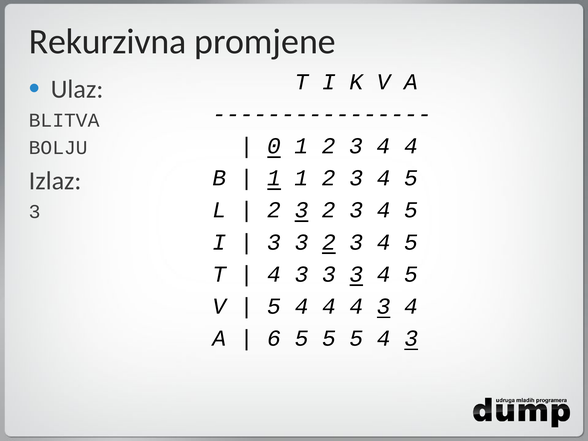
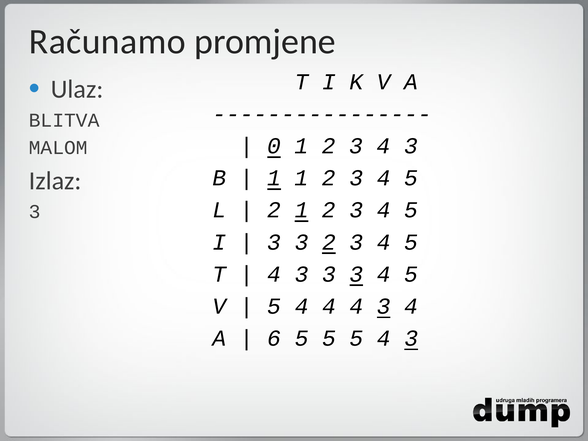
Rekurzivna: Rekurzivna -> Računamo
3 4 4: 4 -> 3
BOLJU: BOLJU -> MALOM
3 at (302, 210): 3 -> 1
